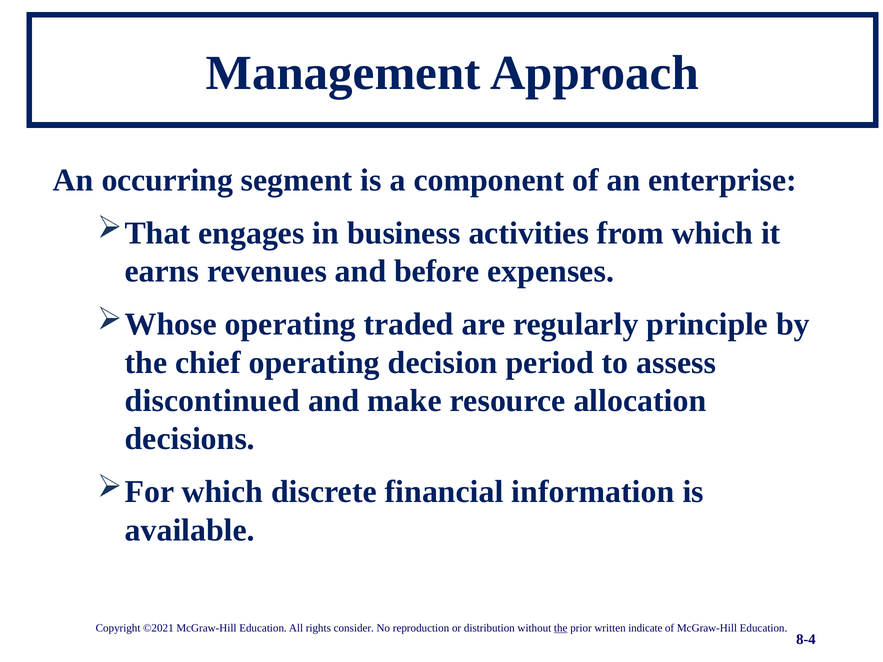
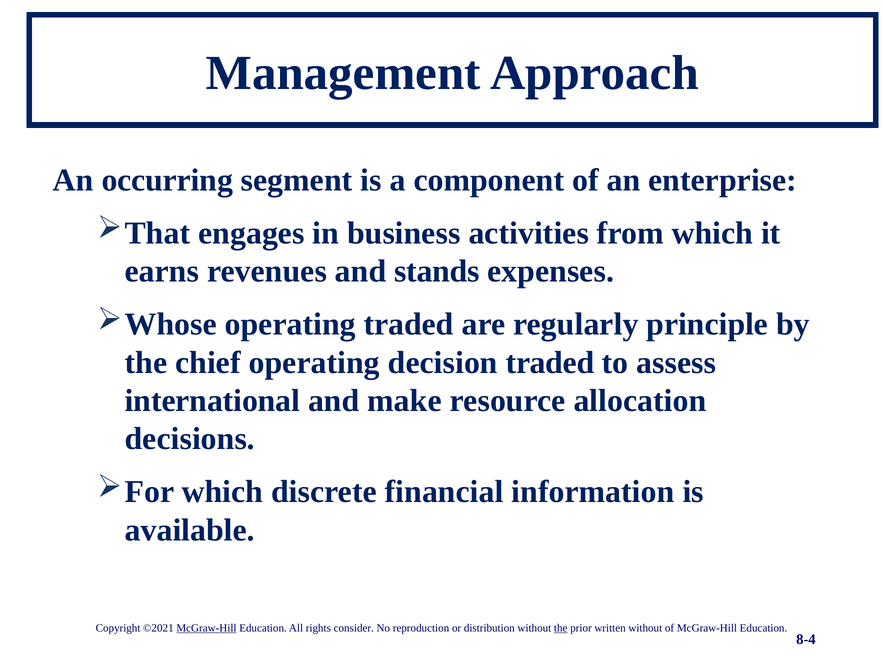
before: before -> stands
decision period: period -> traded
discontinued: discontinued -> international
McGraw-Hill at (206, 628) underline: none -> present
written indicate: indicate -> without
